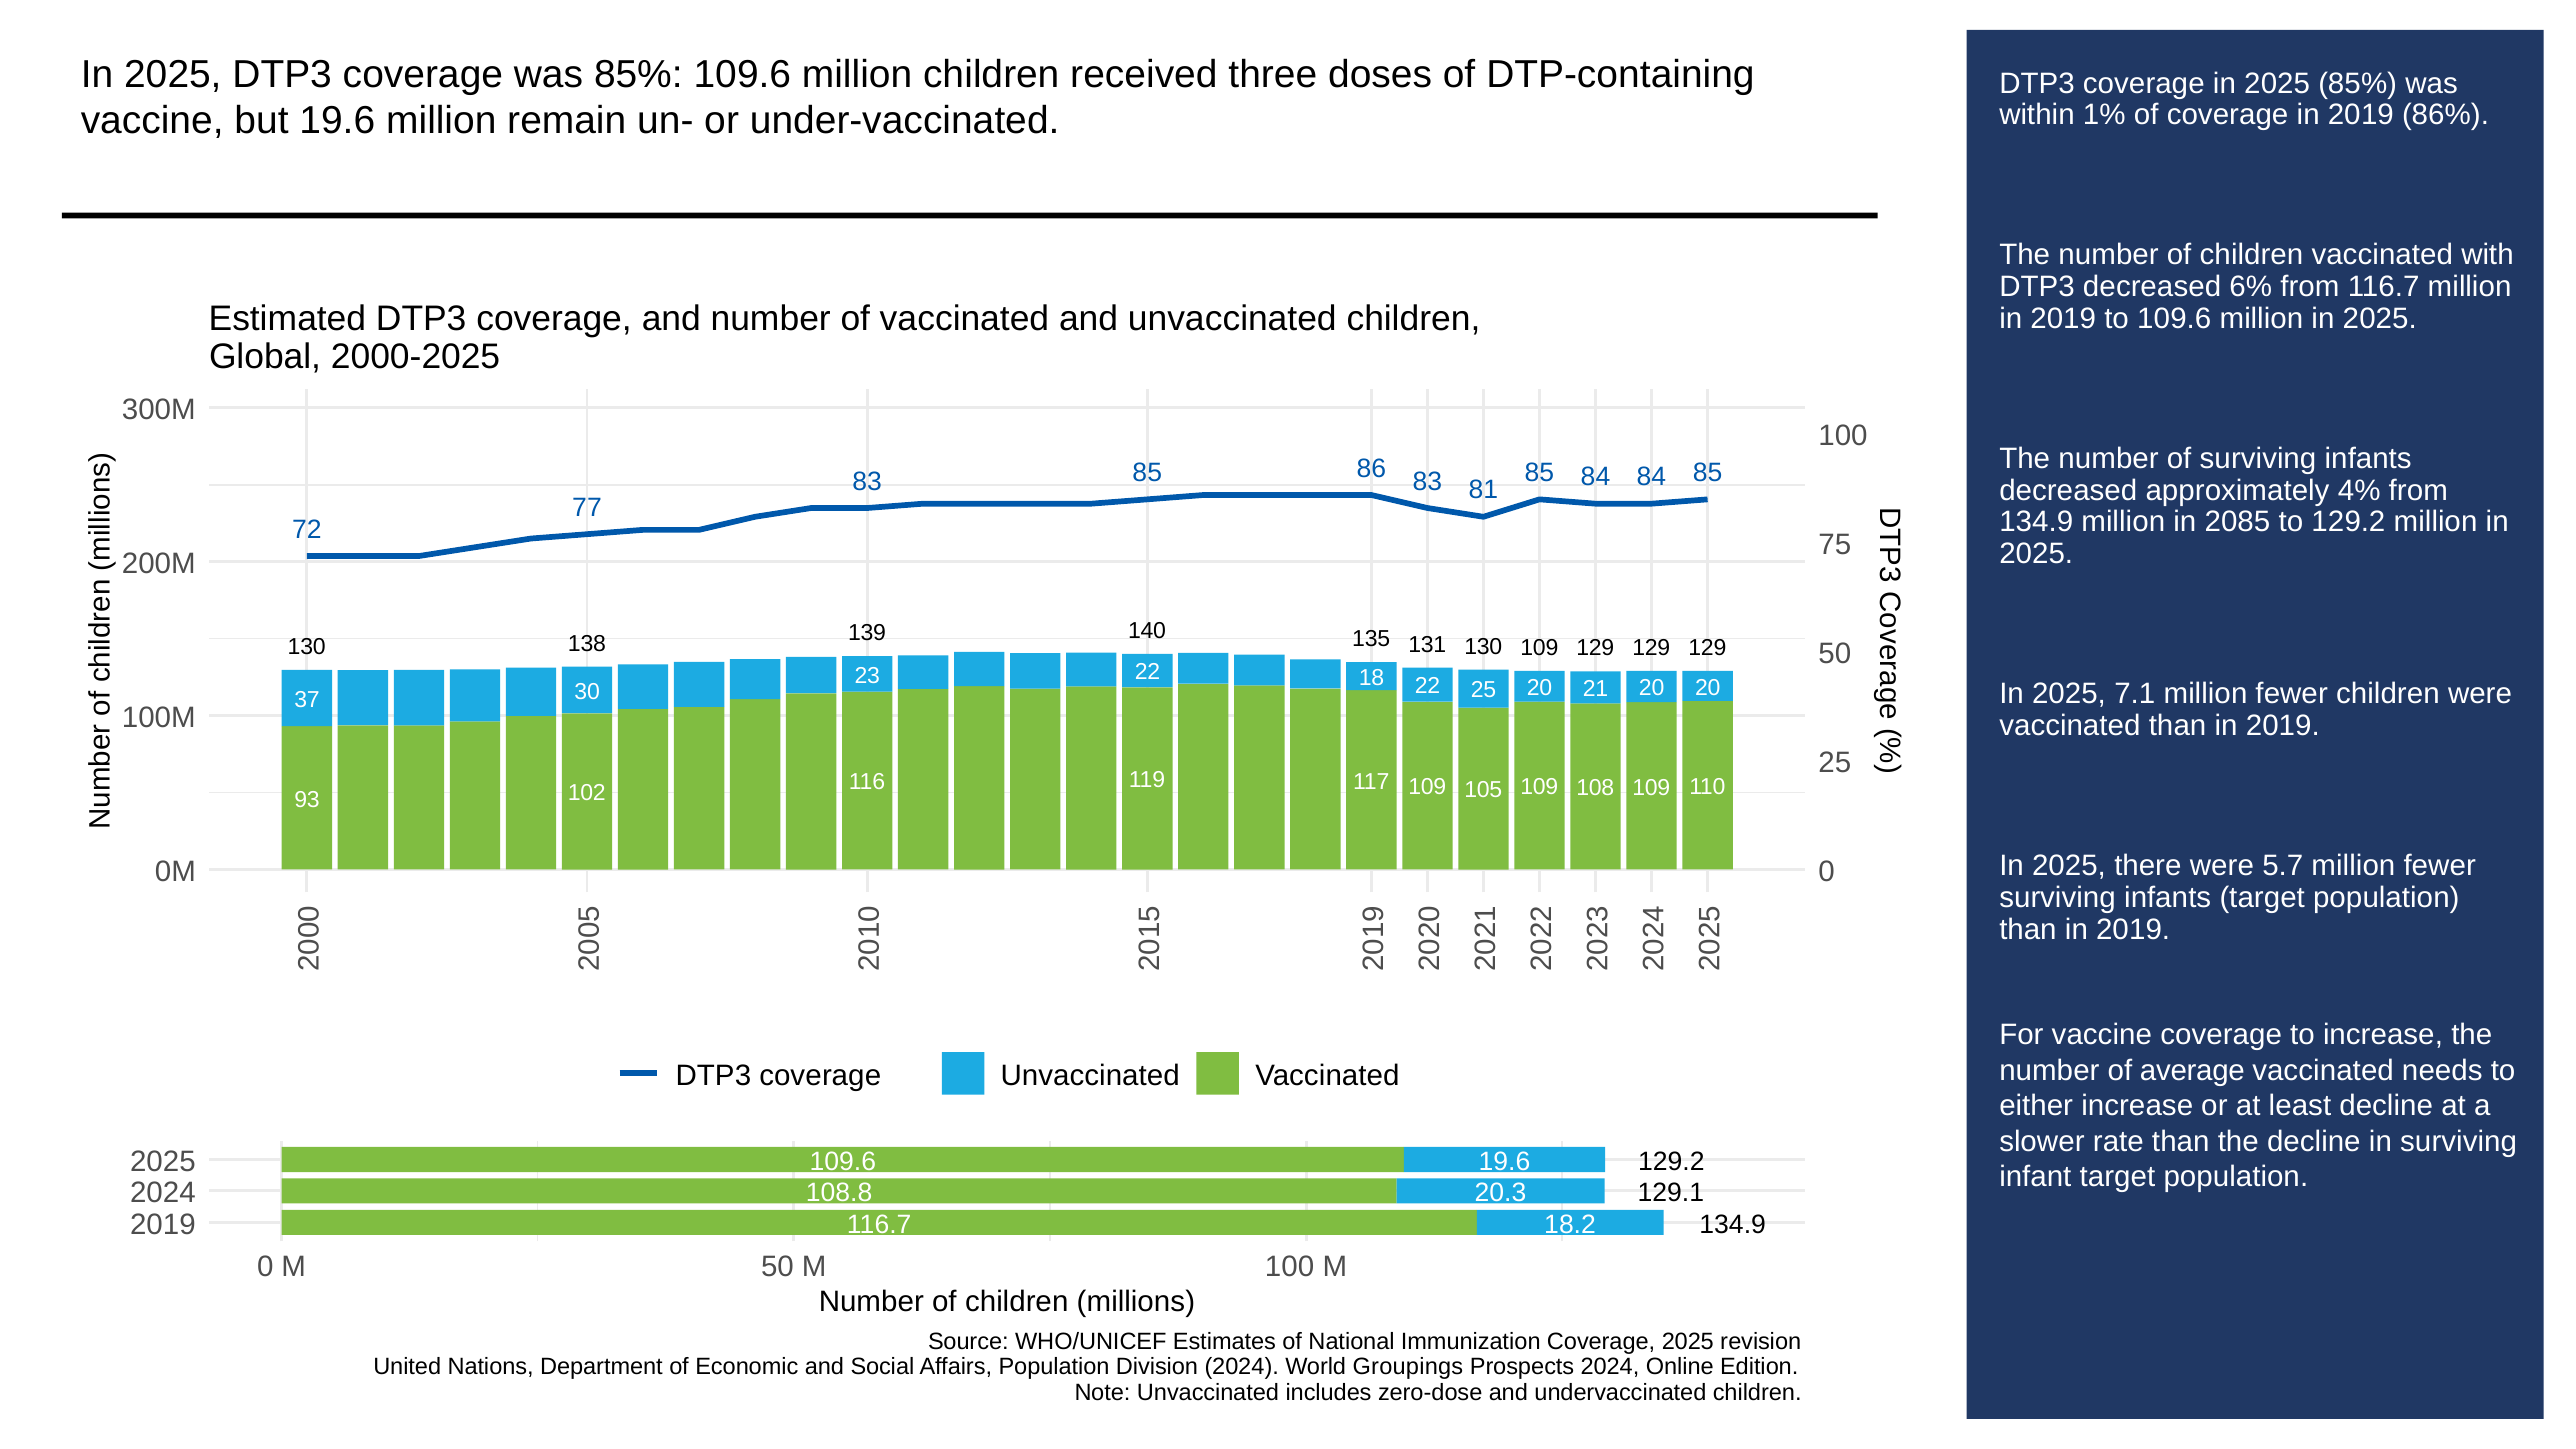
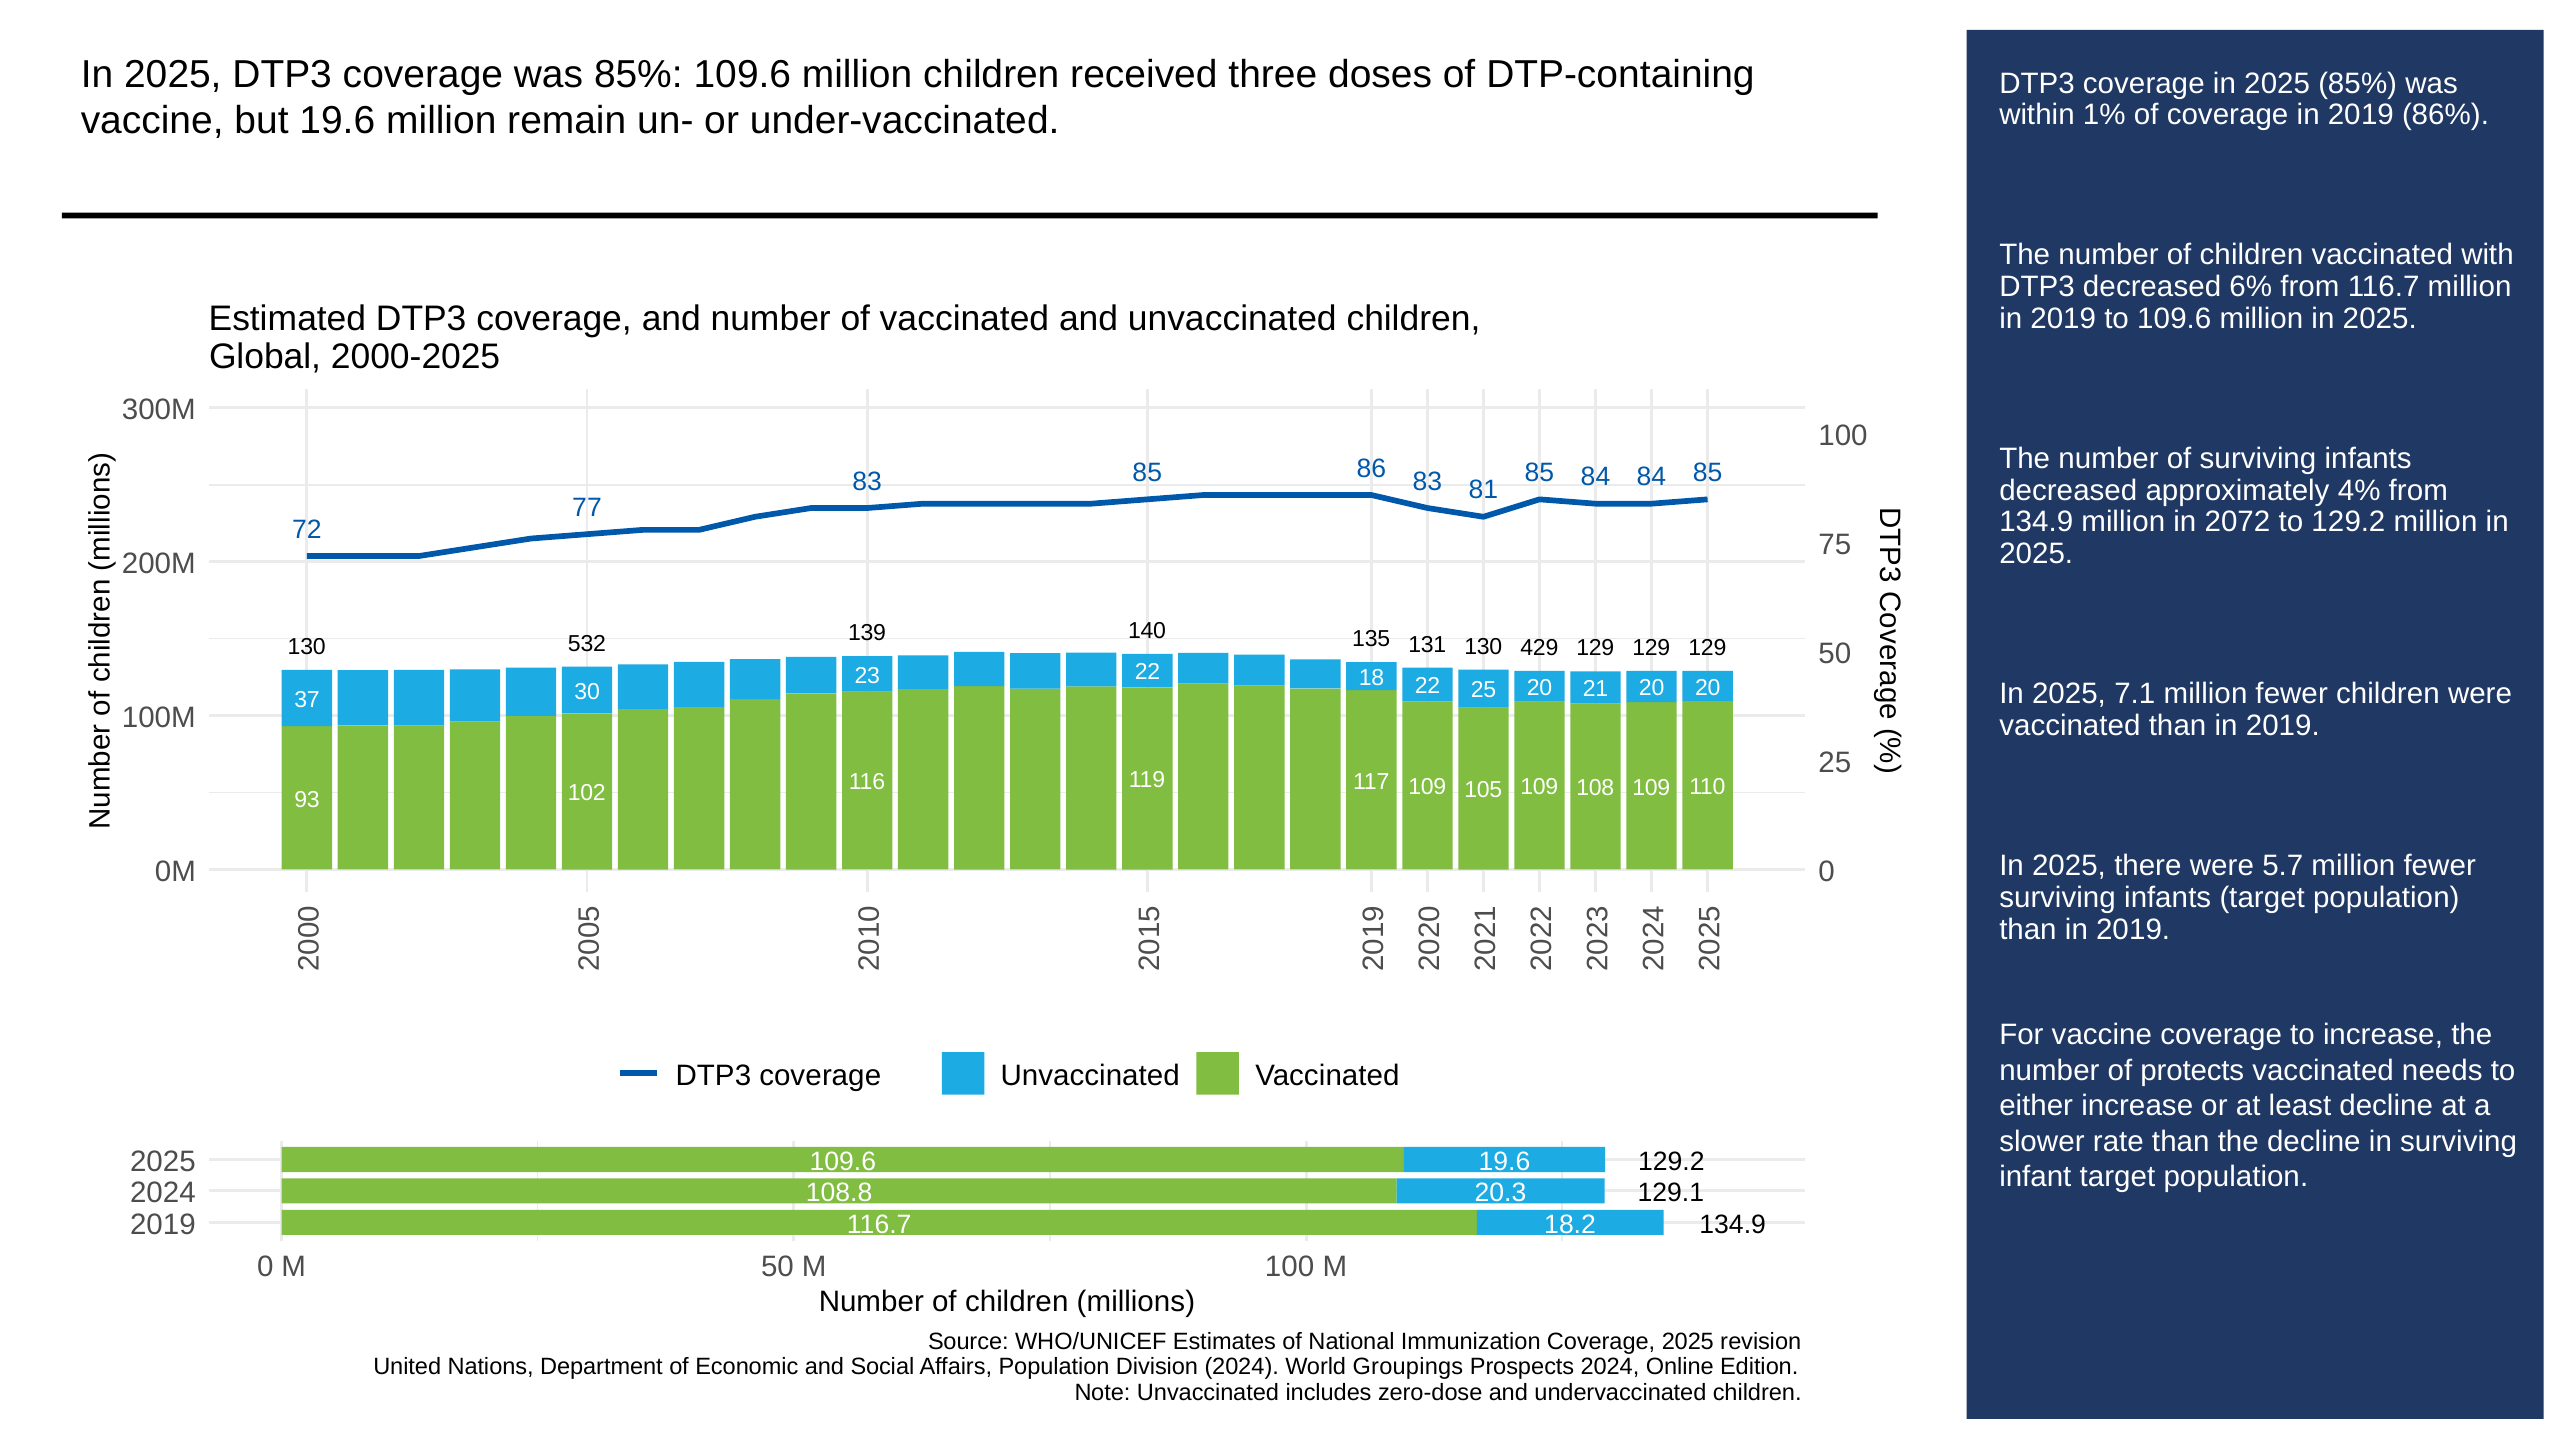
2085: 2085 -> 2072
138: 138 -> 532
130 109: 109 -> 429
average: average -> protects
